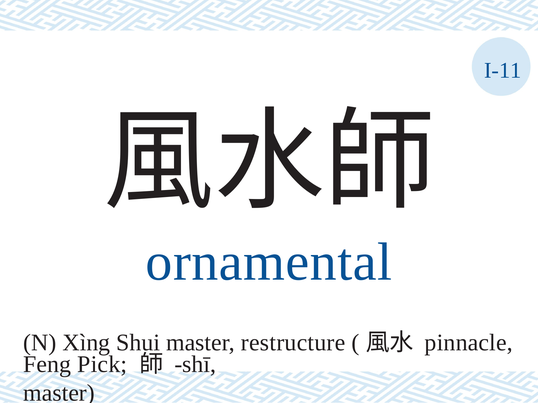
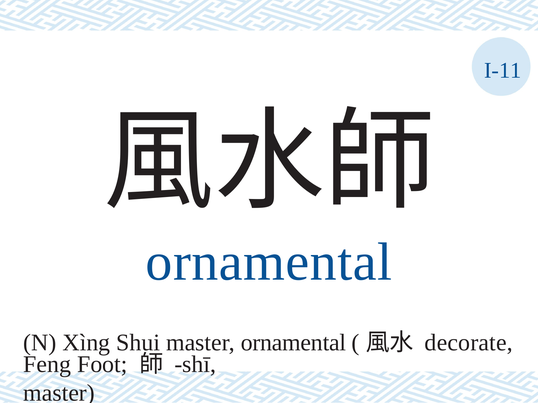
master restructure: restructure -> ornamental
pinnacle: pinnacle -> decorate
Pick: Pick -> Foot
